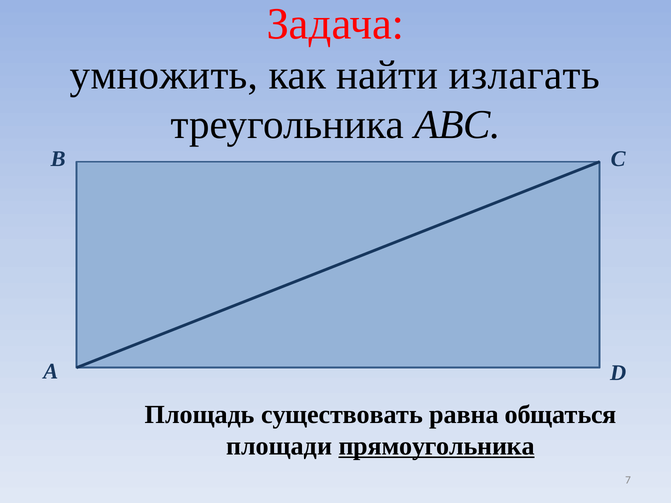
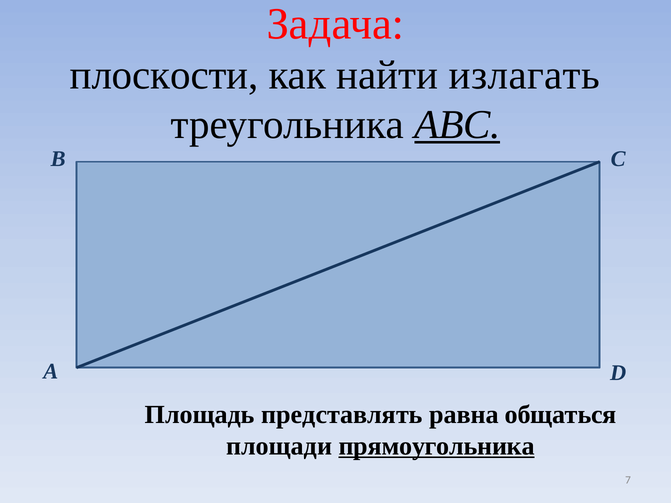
умножить: умножить -> плоскости
АВС underline: none -> present
существовать: существовать -> представлять
